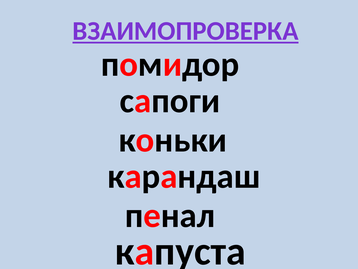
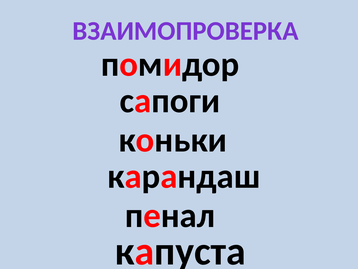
ВЗАИМОПРОВЕРКА underline: present -> none
